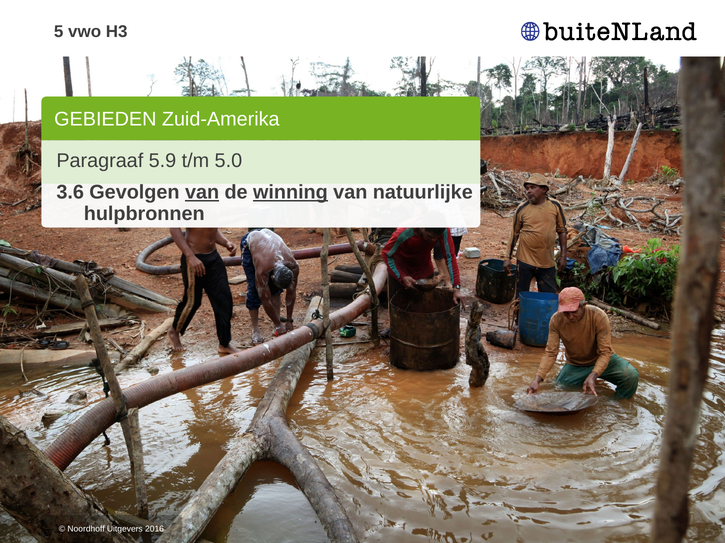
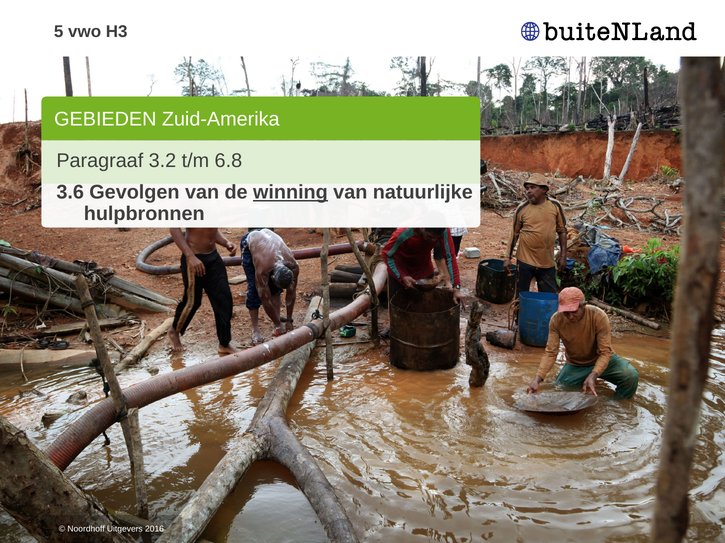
5.9: 5.9 -> 3.2
5.0: 5.0 -> 6.8
van at (202, 192) underline: present -> none
